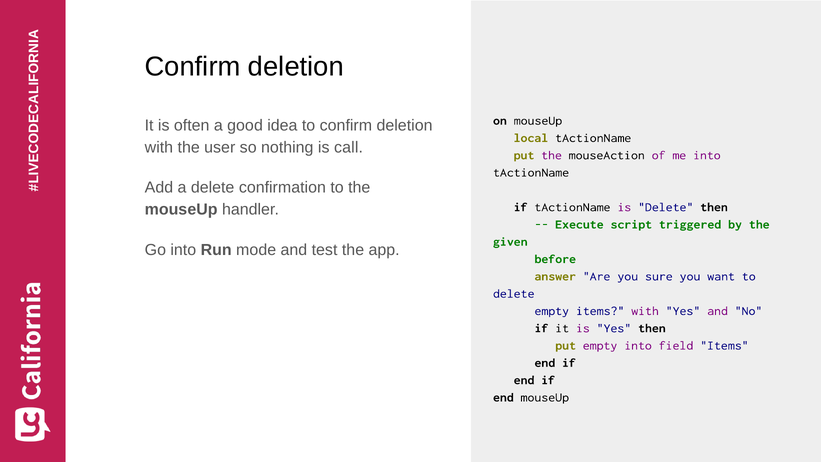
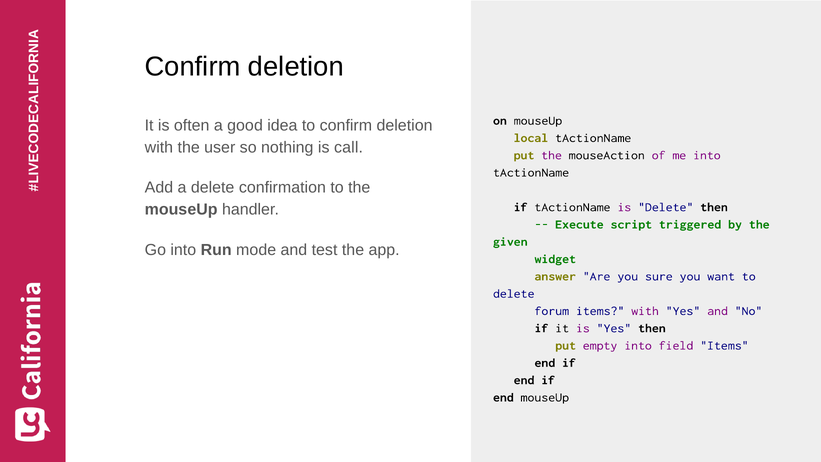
before: before -> widget
empty at (552, 311): empty -> forum
